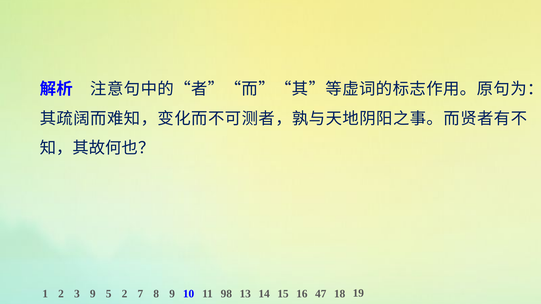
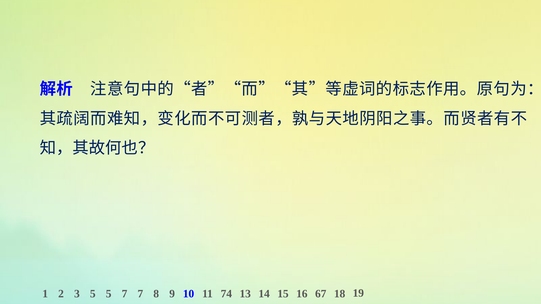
3 9: 9 -> 5
5 2: 2 -> 7
98: 98 -> 74
47: 47 -> 67
